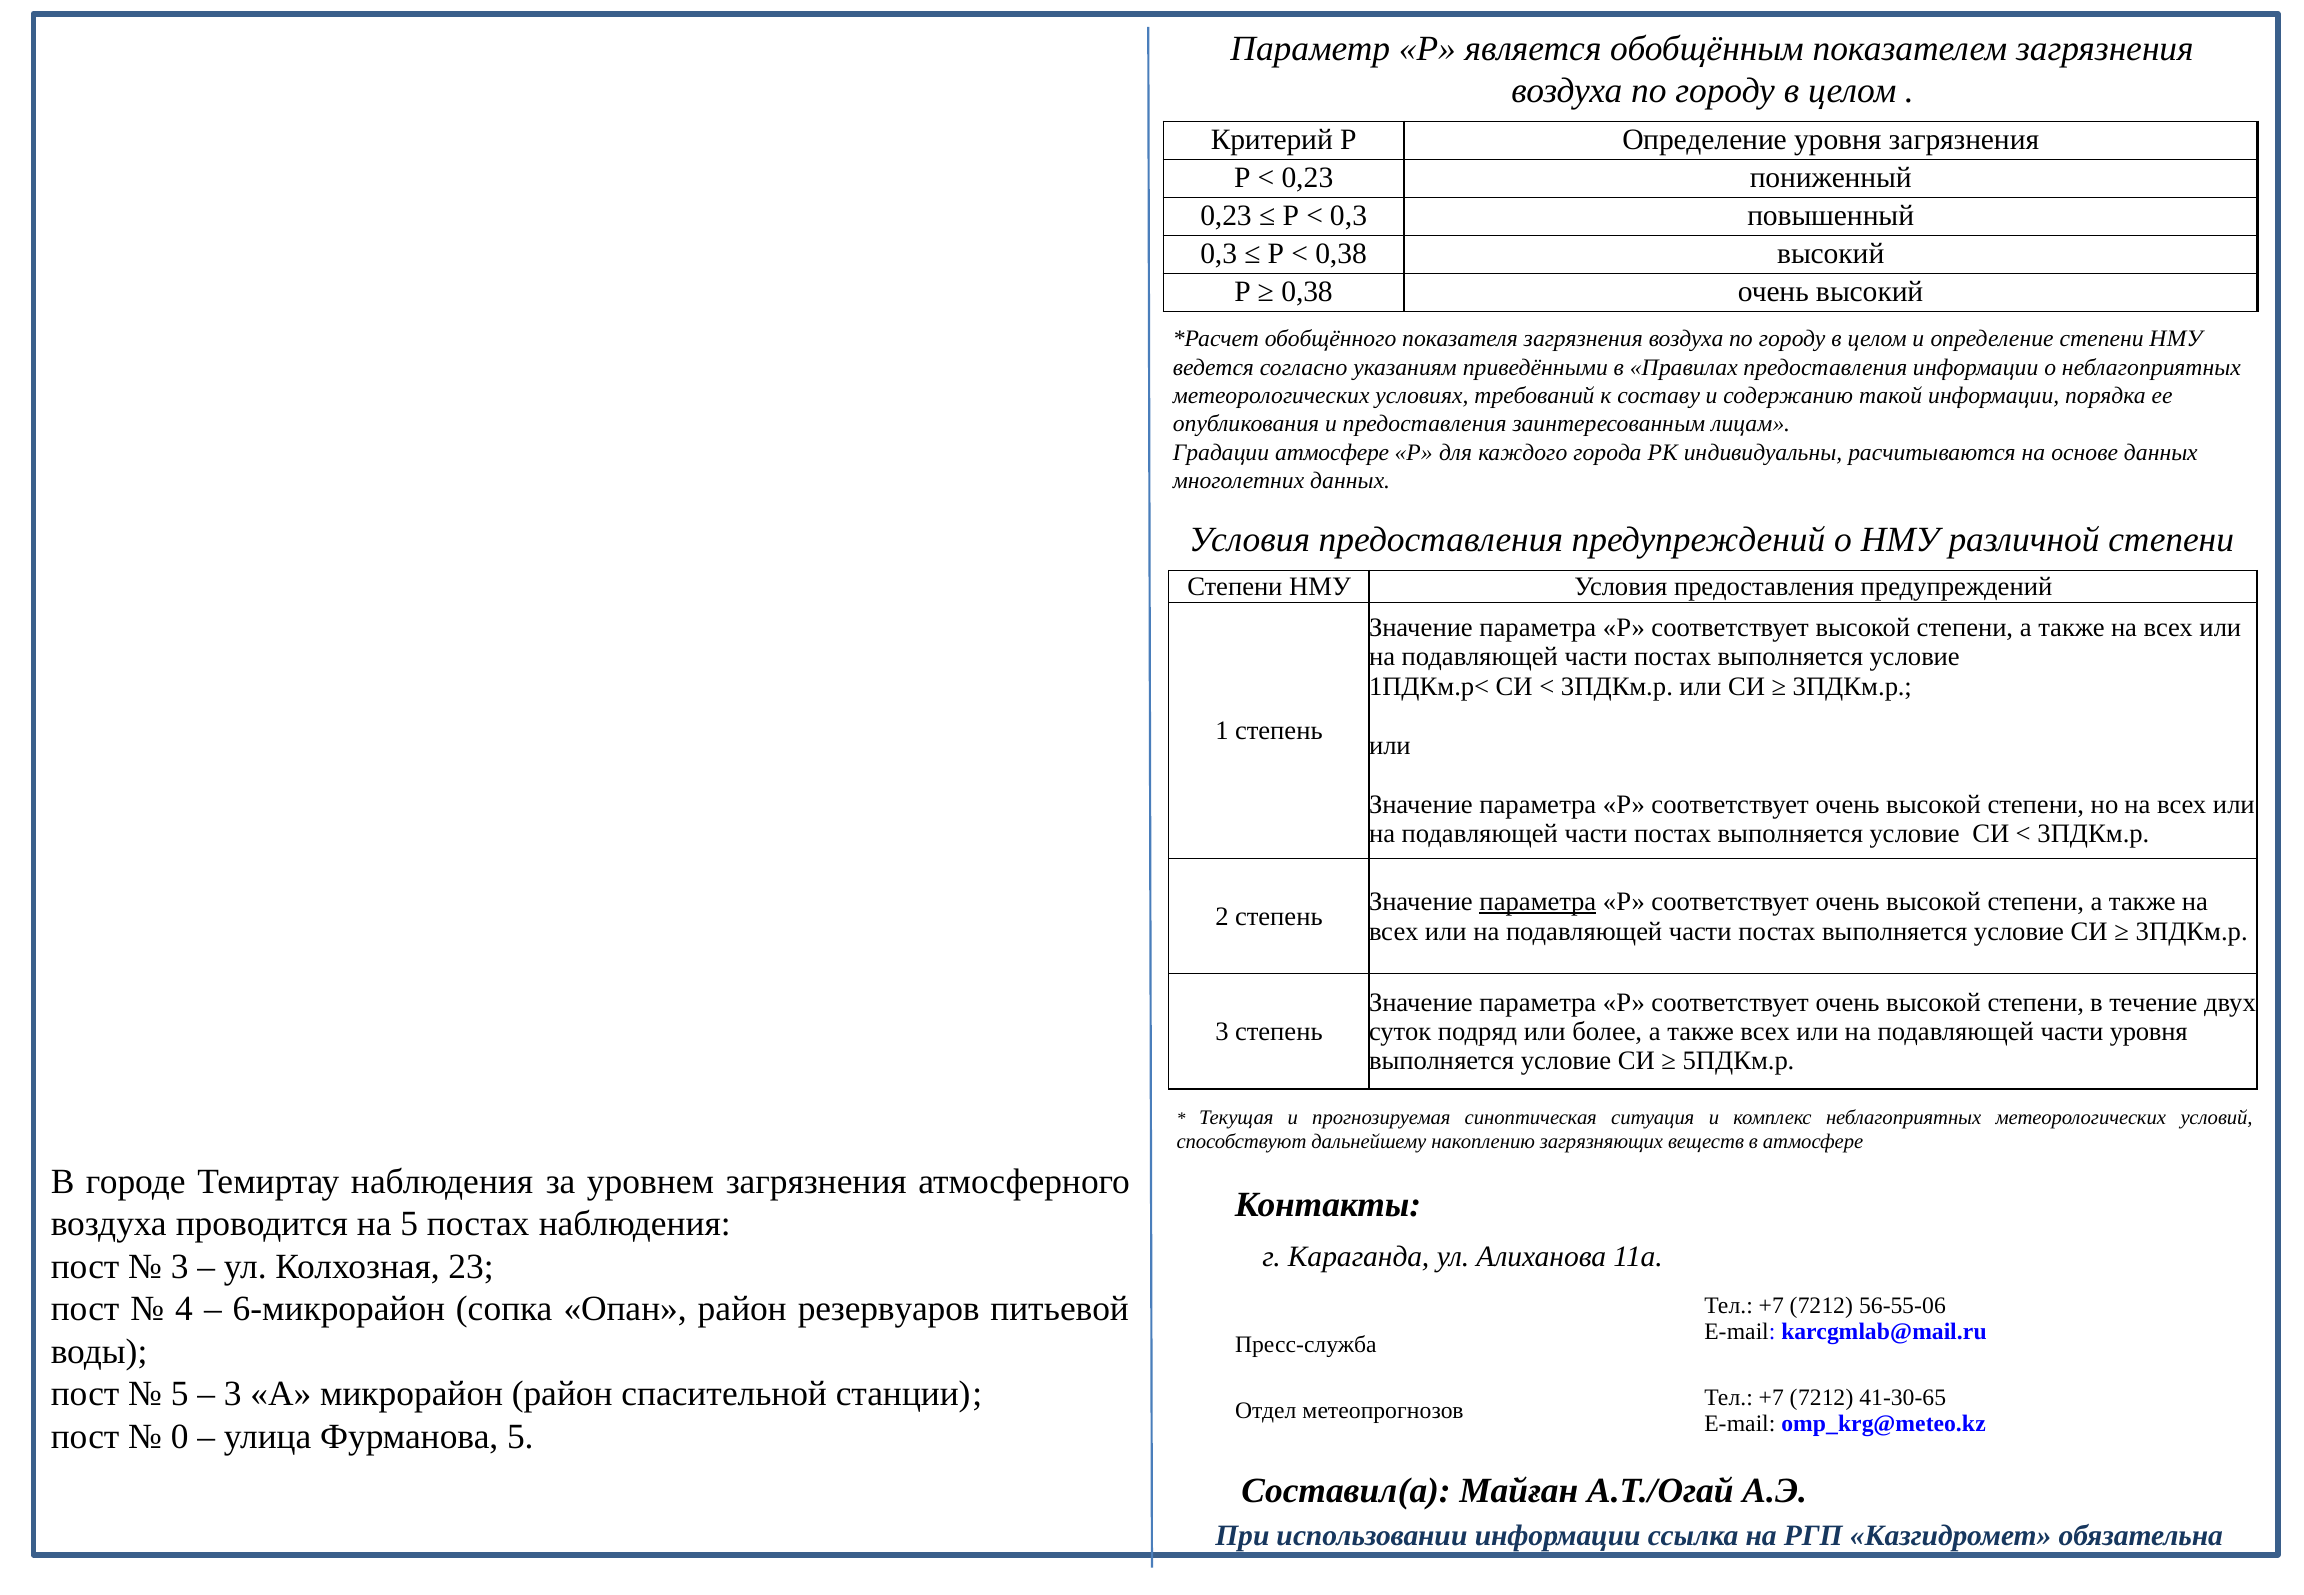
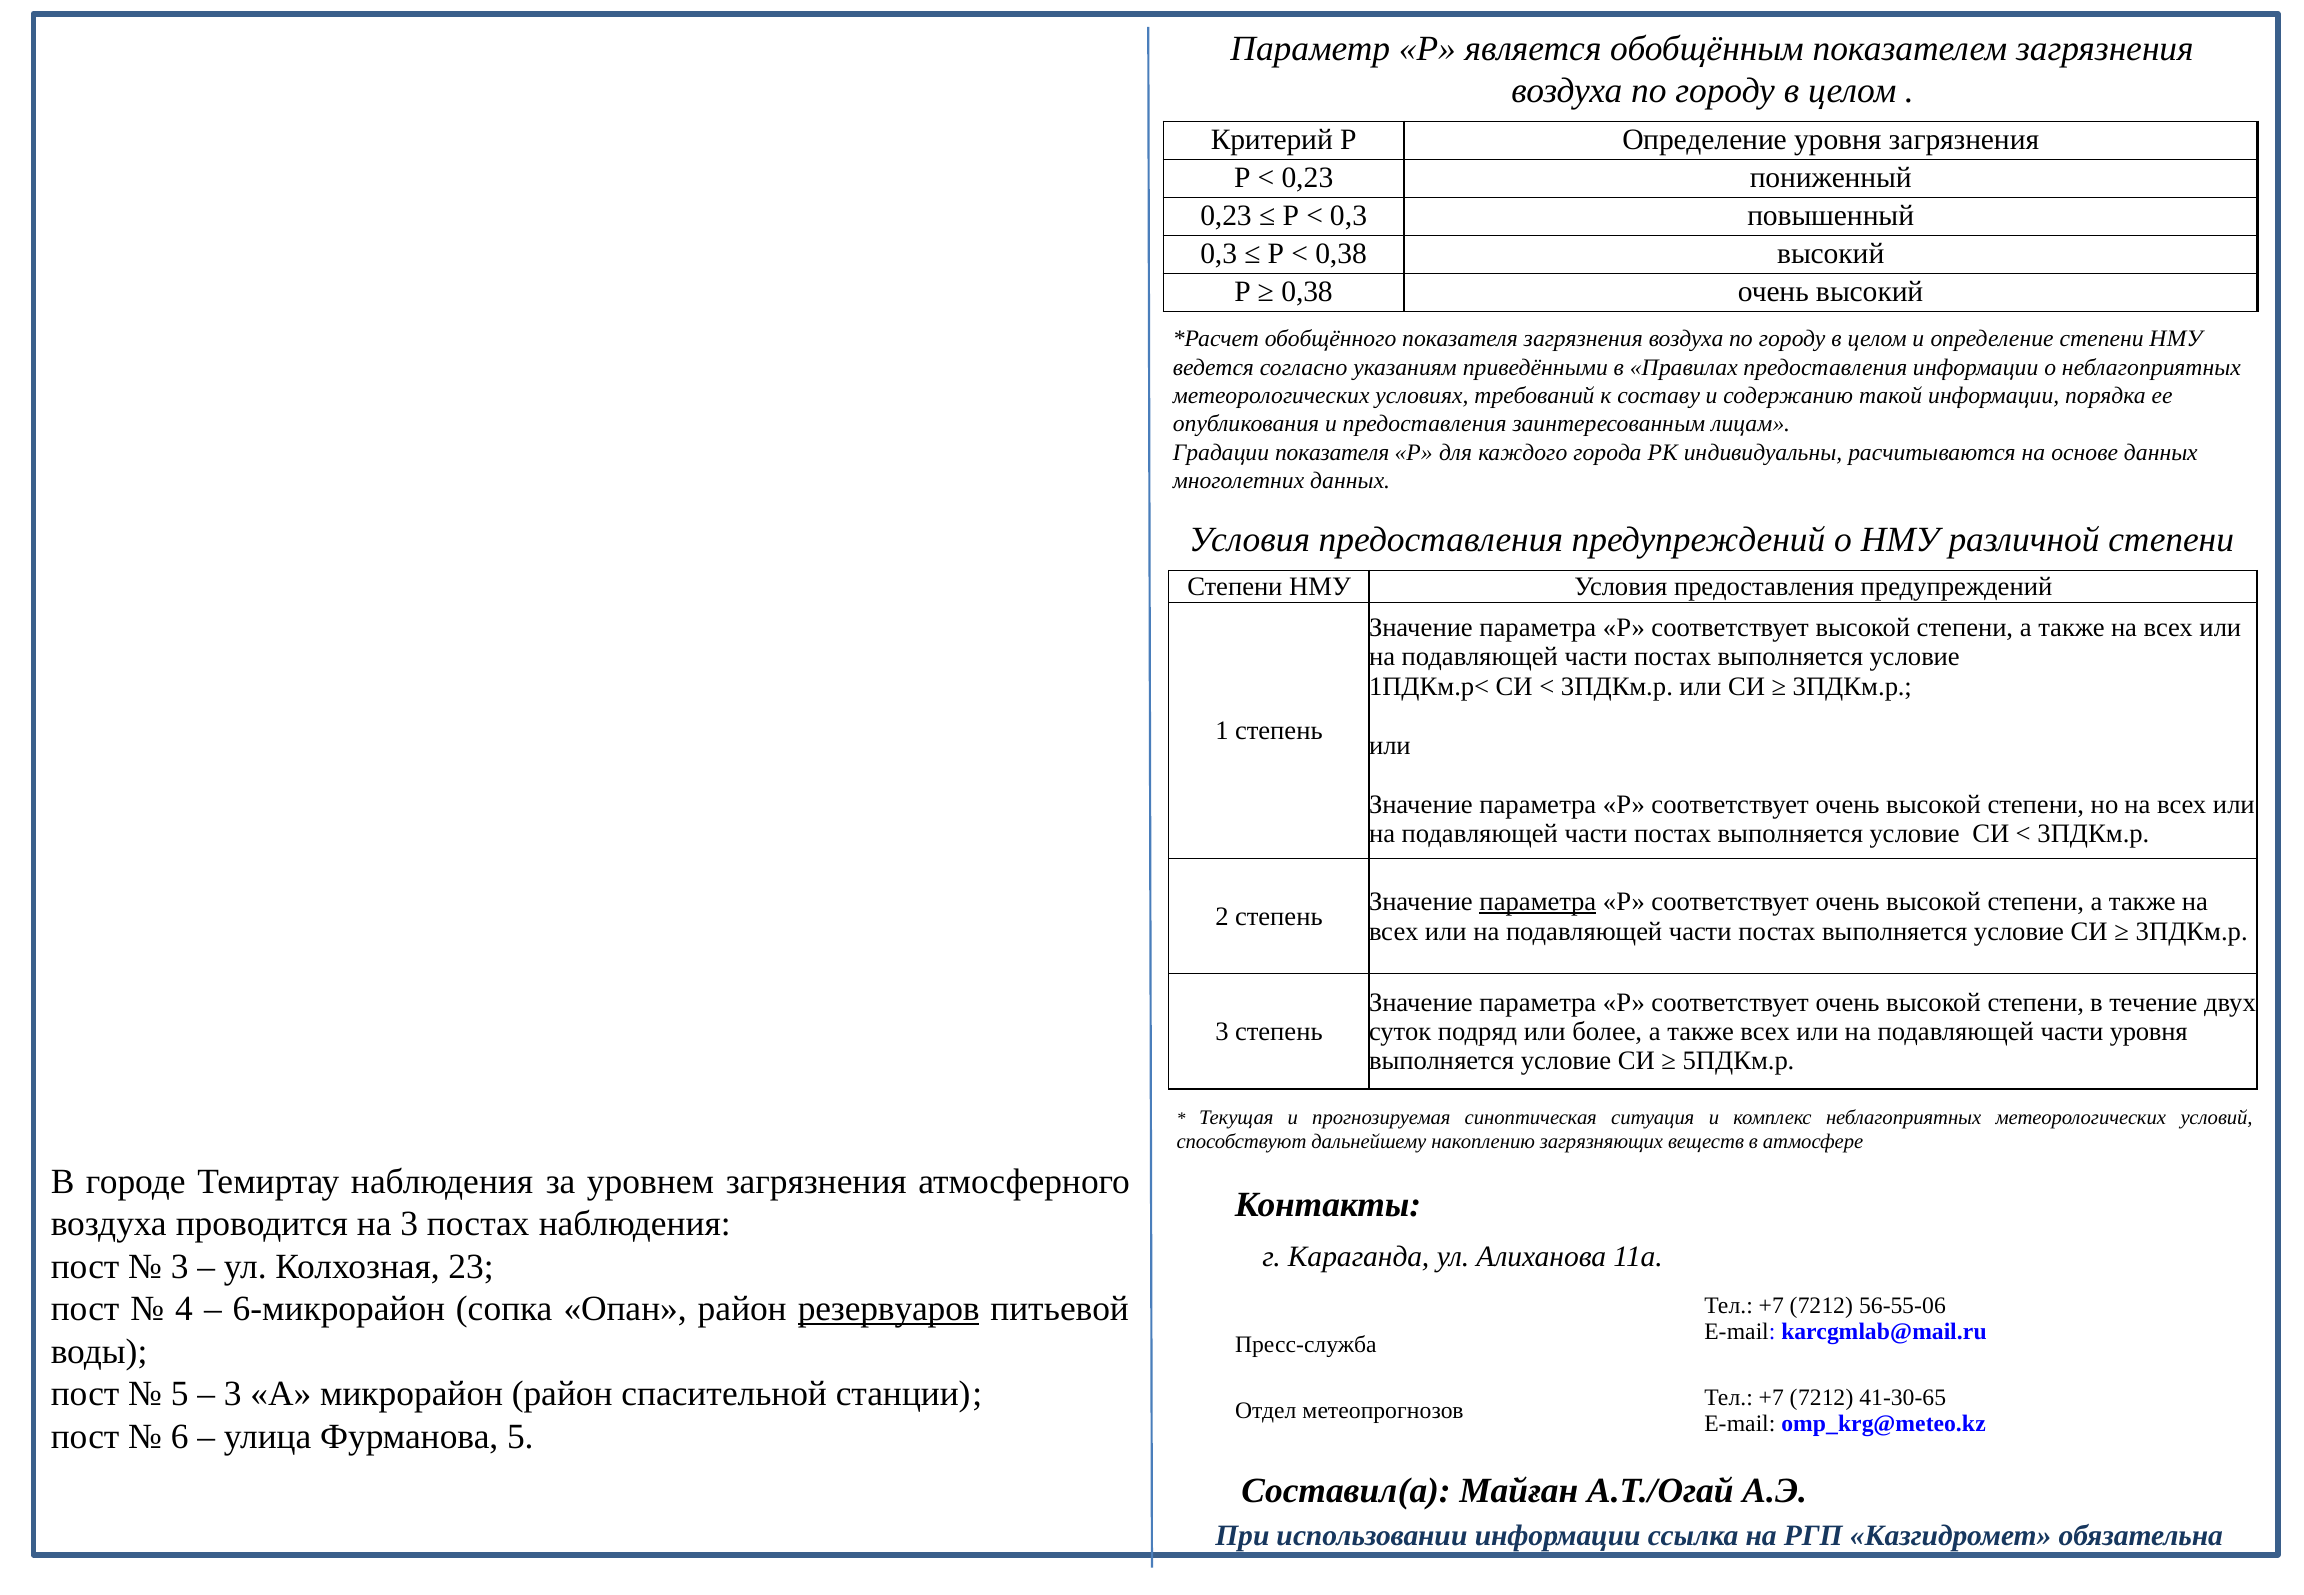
Градации атмосфере: атмосфере -> показателя
на 5: 5 -> 3
резервуаров underline: none -> present
0: 0 -> 6
